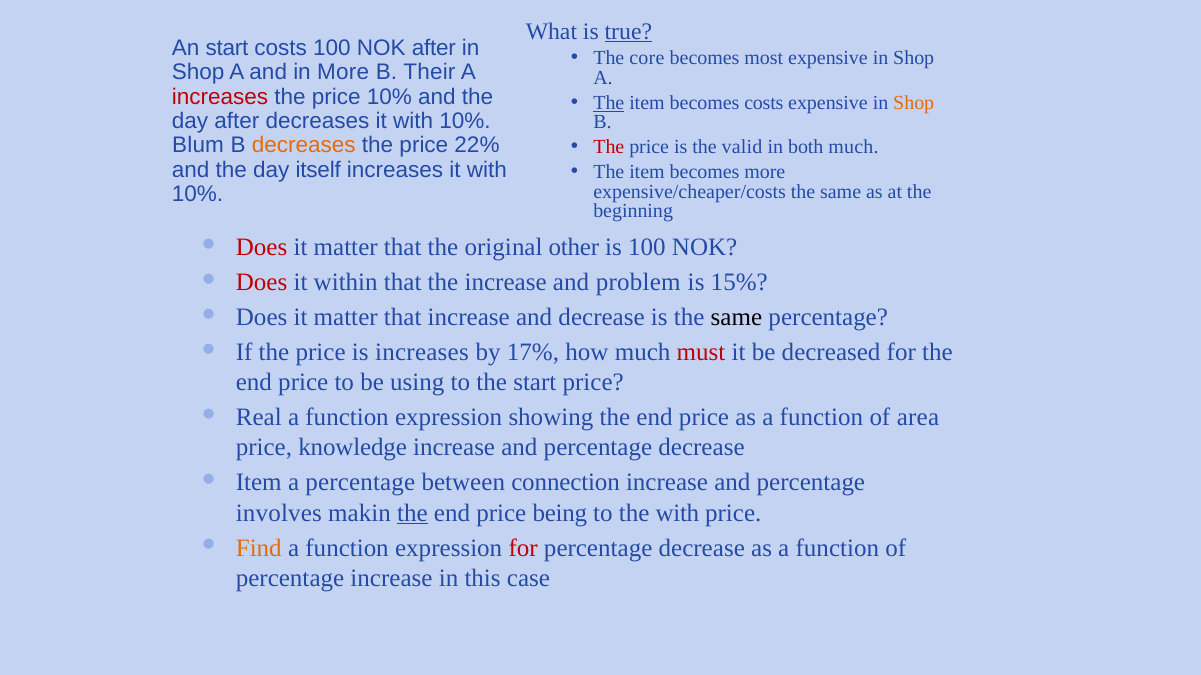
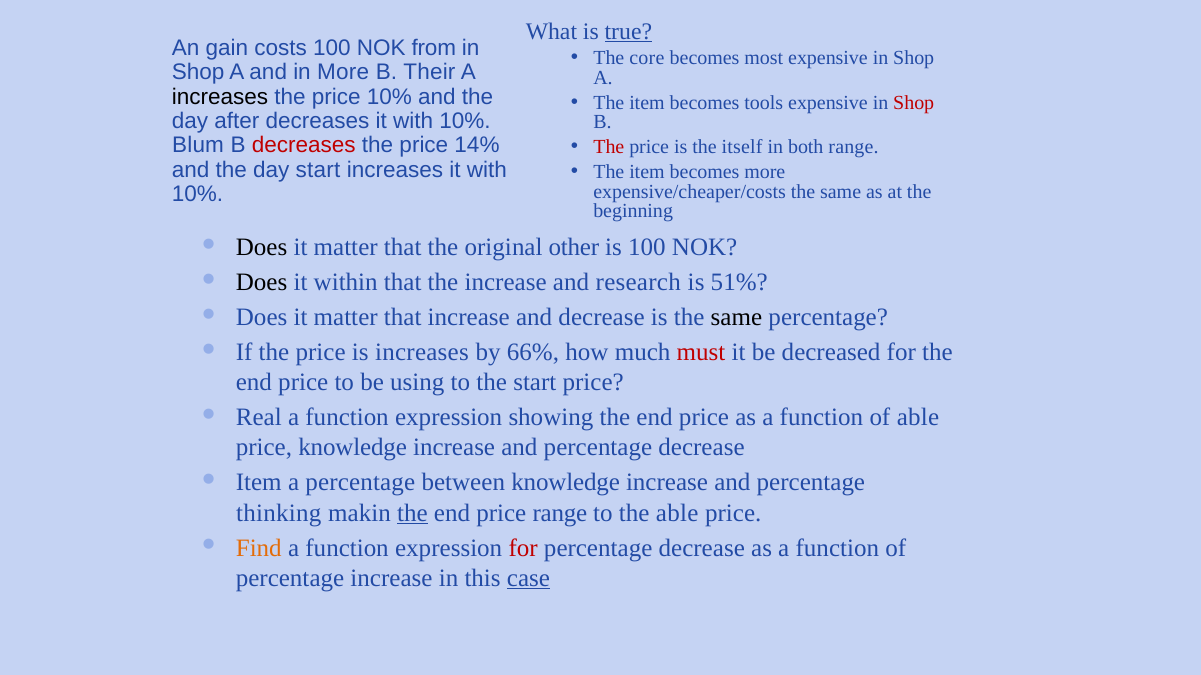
An start: start -> gain
NOK after: after -> from
increases at (220, 97) colour: red -> black
The at (609, 103) underline: present -> none
becomes costs: costs -> tools
Shop at (914, 103) colour: orange -> red
decreases at (304, 146) colour: orange -> red
22%: 22% -> 14%
valid: valid -> itself
both much: much -> range
day itself: itself -> start
Does at (262, 248) colour: red -> black
Does at (262, 283) colour: red -> black
problem: problem -> research
15%: 15% -> 51%
17%: 17% -> 66%
of area: area -> able
between connection: connection -> knowledge
involves: involves -> thinking
price being: being -> range
the with: with -> able
case underline: none -> present
